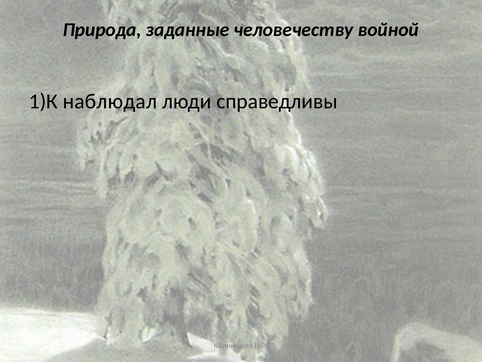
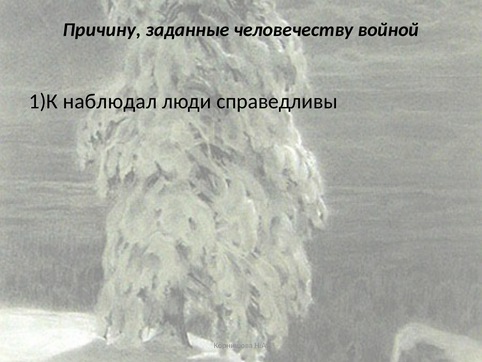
Природа: Природа -> Причину
